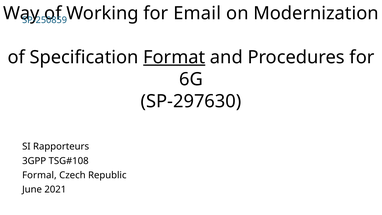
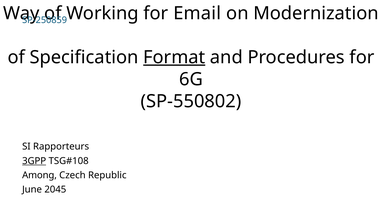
SP-297630: SP-297630 -> SP-550802
3GPP underline: none -> present
Formal: Formal -> Among
2021: 2021 -> 2045
